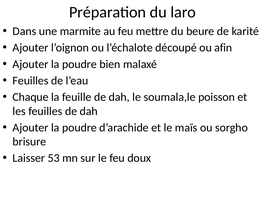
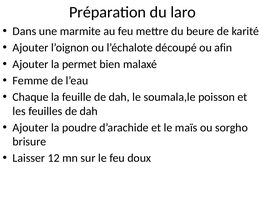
poudre at (79, 64): poudre -> permet
Feuilles at (31, 81): Feuilles -> Femme
53: 53 -> 12
